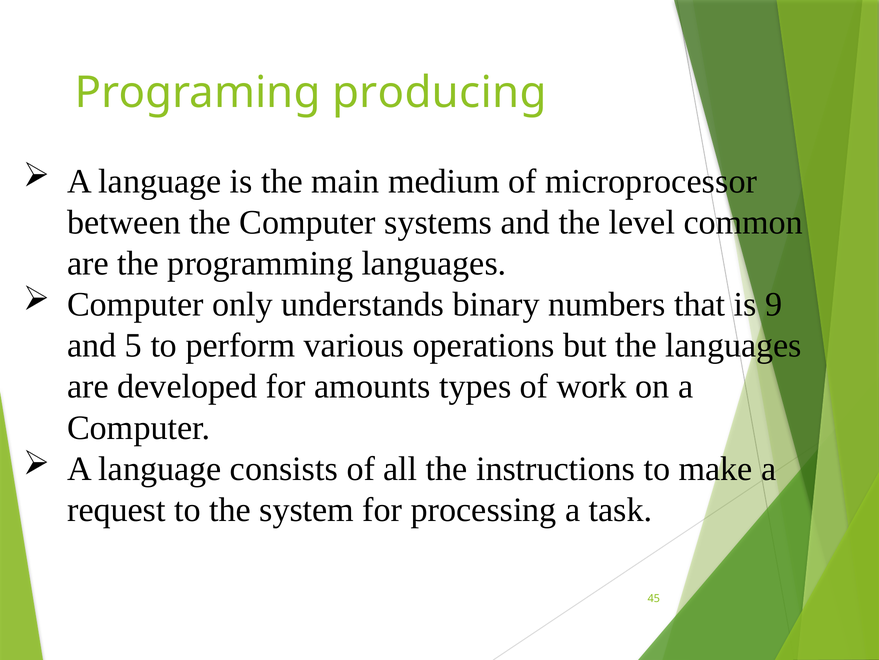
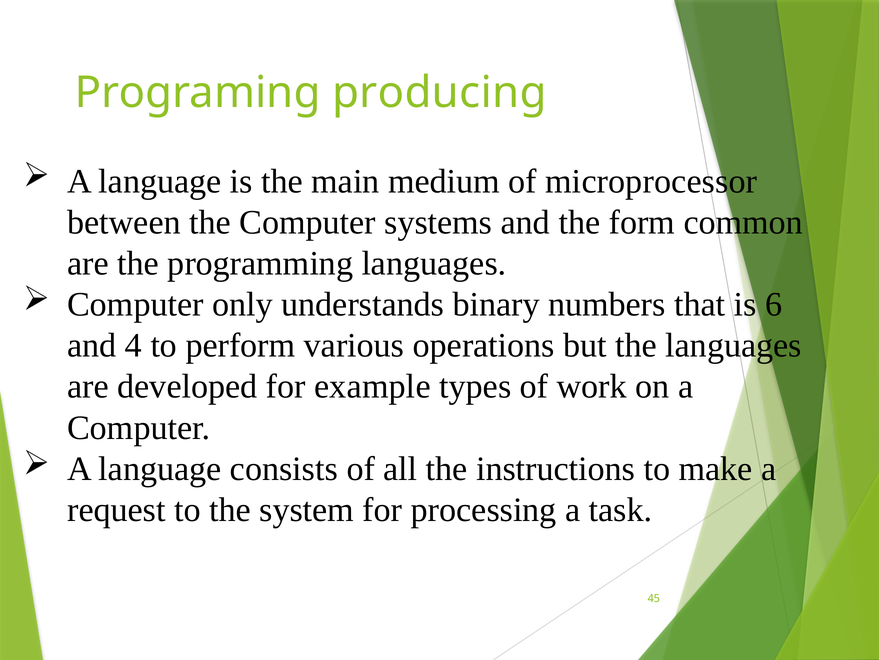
level: level -> form
9: 9 -> 6
5: 5 -> 4
amounts: amounts -> example
